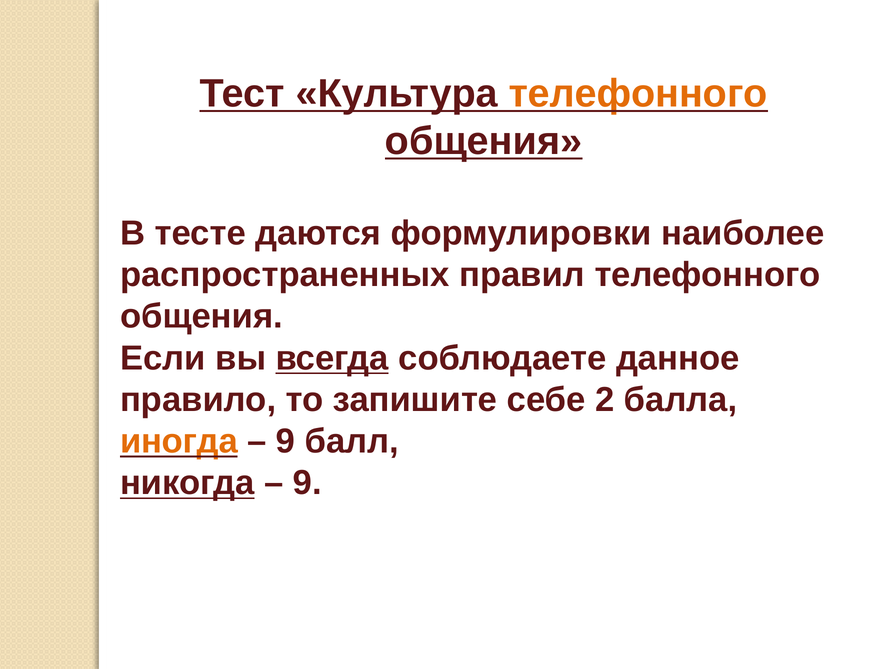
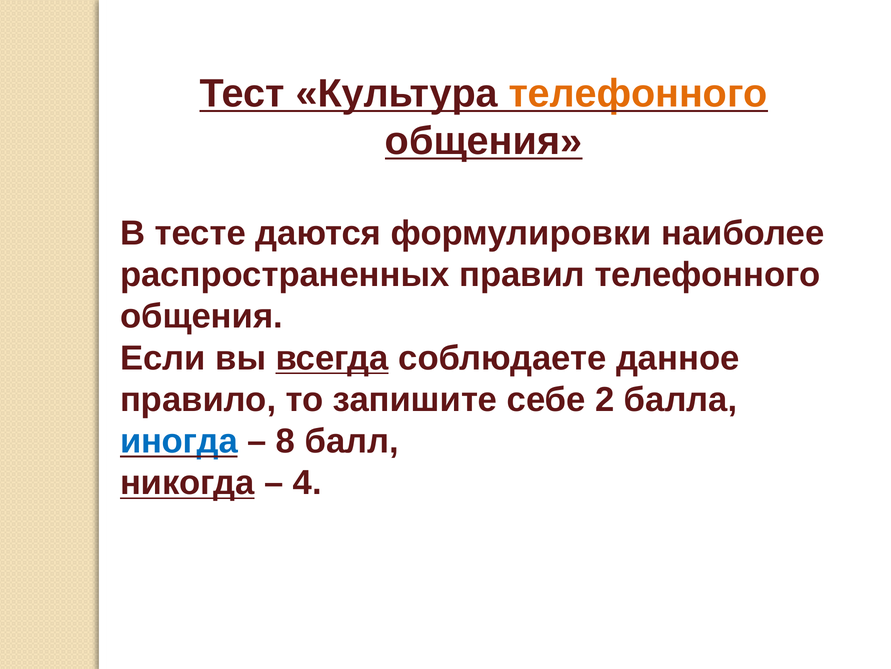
иногда colour: orange -> blue
9 at (286, 441): 9 -> 8
9 at (307, 482): 9 -> 4
